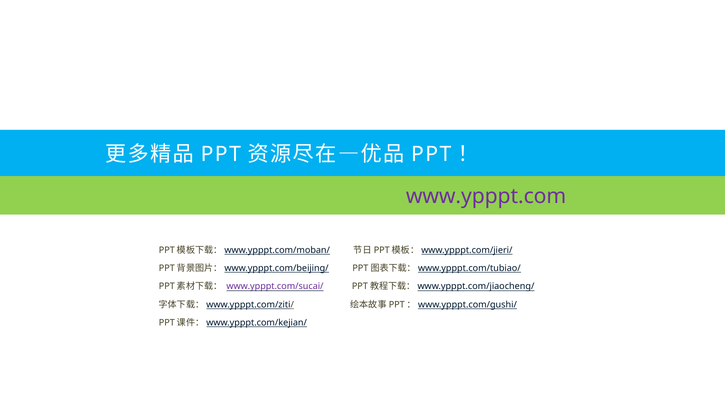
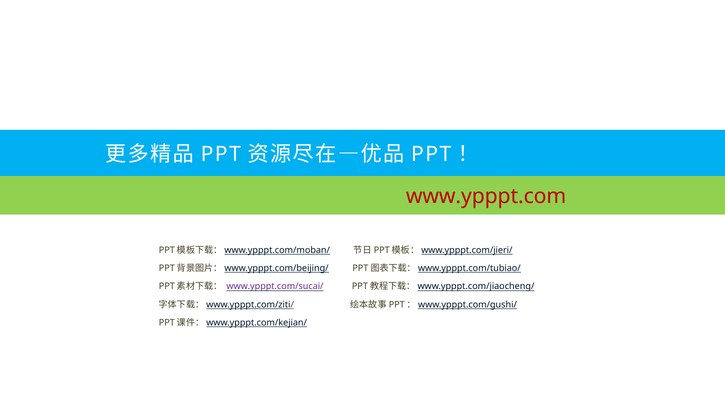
www.ypppt.com colour: purple -> red
